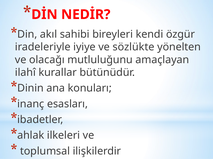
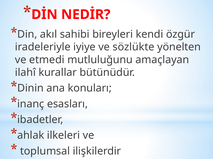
olacağı: olacağı -> etmedi
